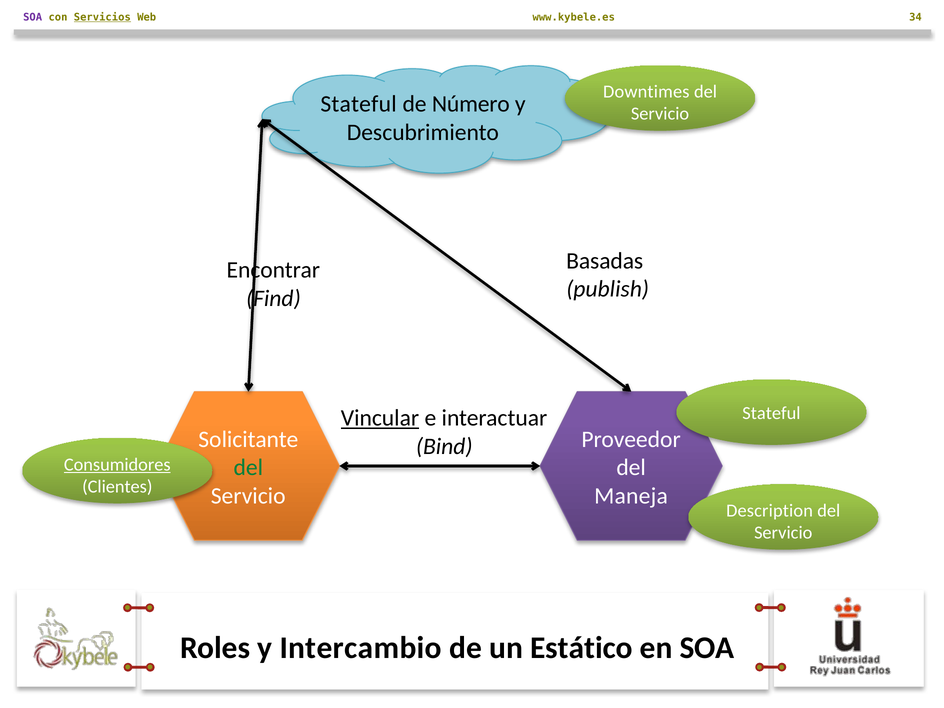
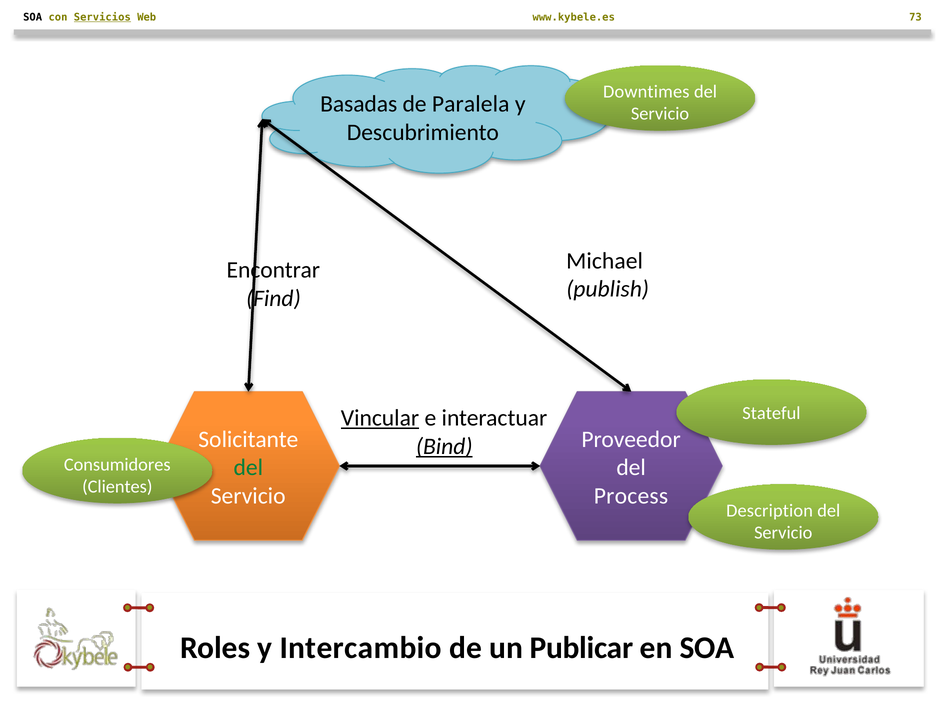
SOA at (33, 17) colour: purple -> black
34: 34 -> 73
Stateful at (359, 104): Stateful -> Basadas
Número: Número -> Paralela
Basadas: Basadas -> Michael
Bind underline: none -> present
Consumidores underline: present -> none
Maneja: Maneja -> Process
Estático: Estático -> Publicar
